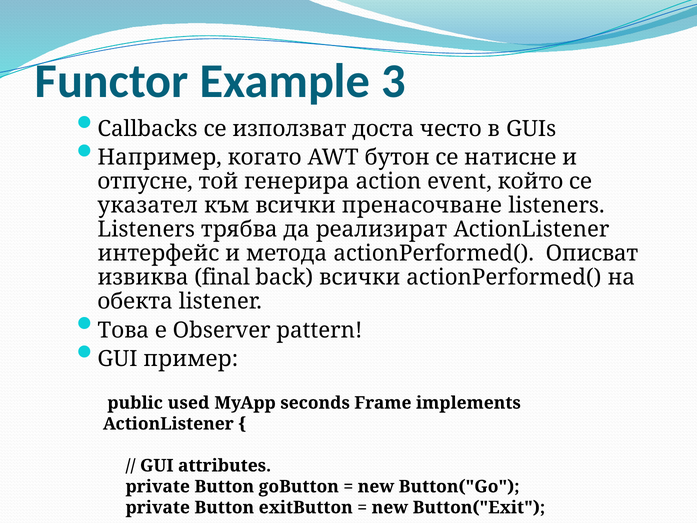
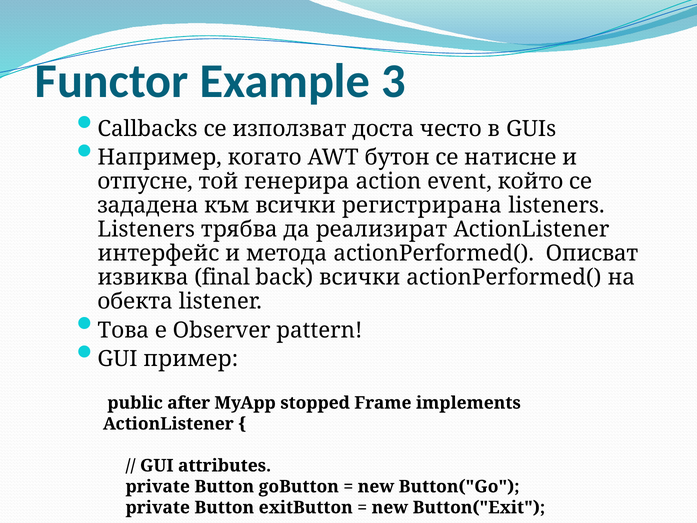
указател: указател -> зададена
пренасочване: пренасочване -> регистрирана
used: used -> after
seconds: seconds -> stopped
